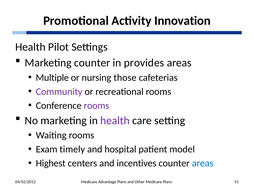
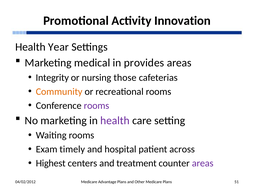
Pilot: Pilot -> Year
Marketing counter: counter -> medical
Multiple: Multiple -> Integrity
Community colour: purple -> orange
model: model -> across
incentives: incentives -> treatment
areas at (203, 163) colour: blue -> purple
